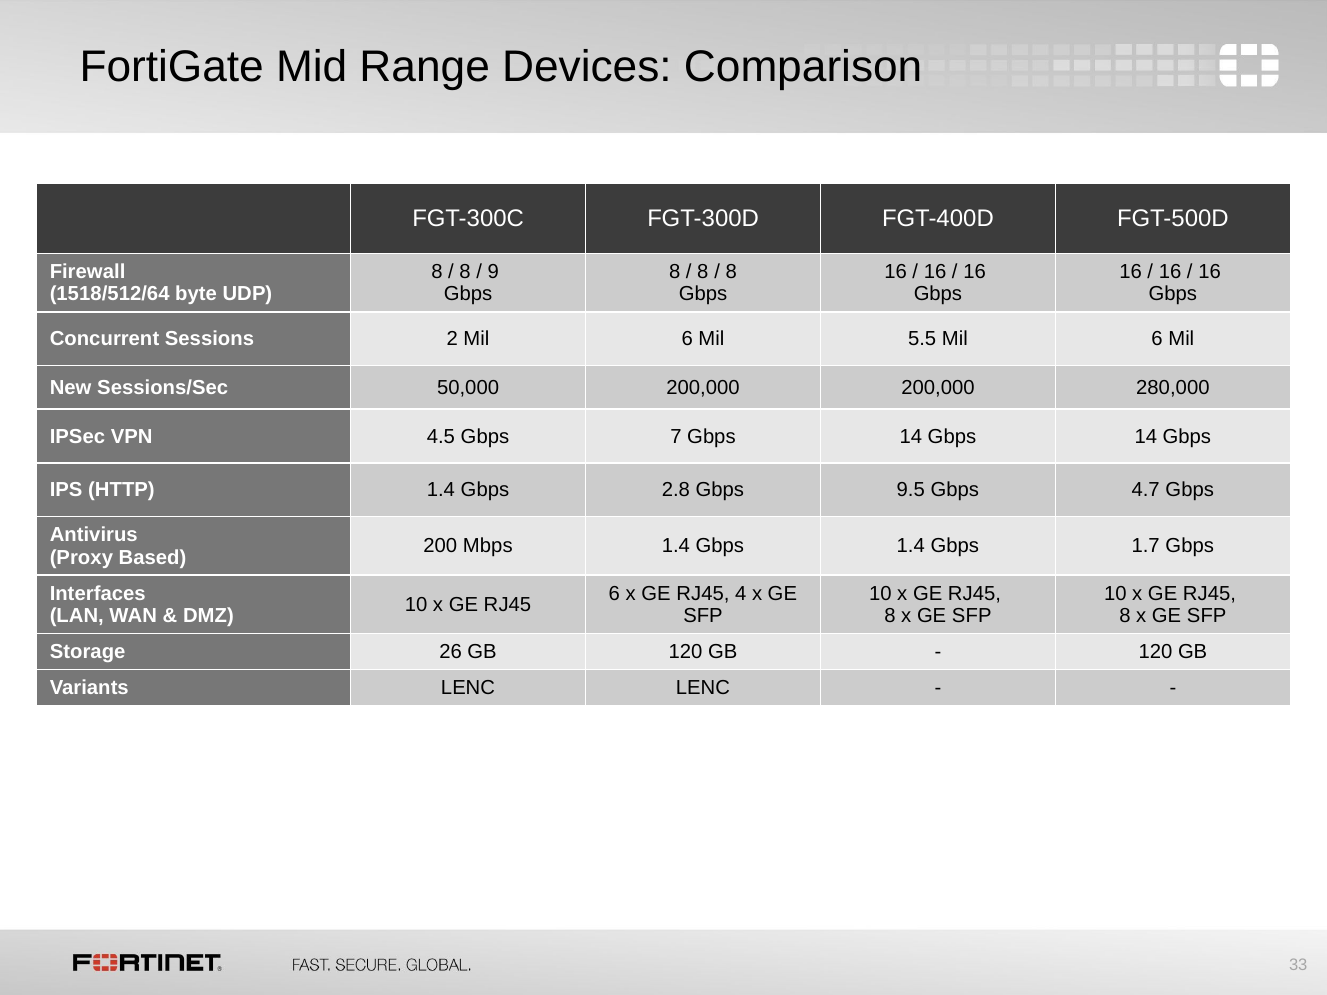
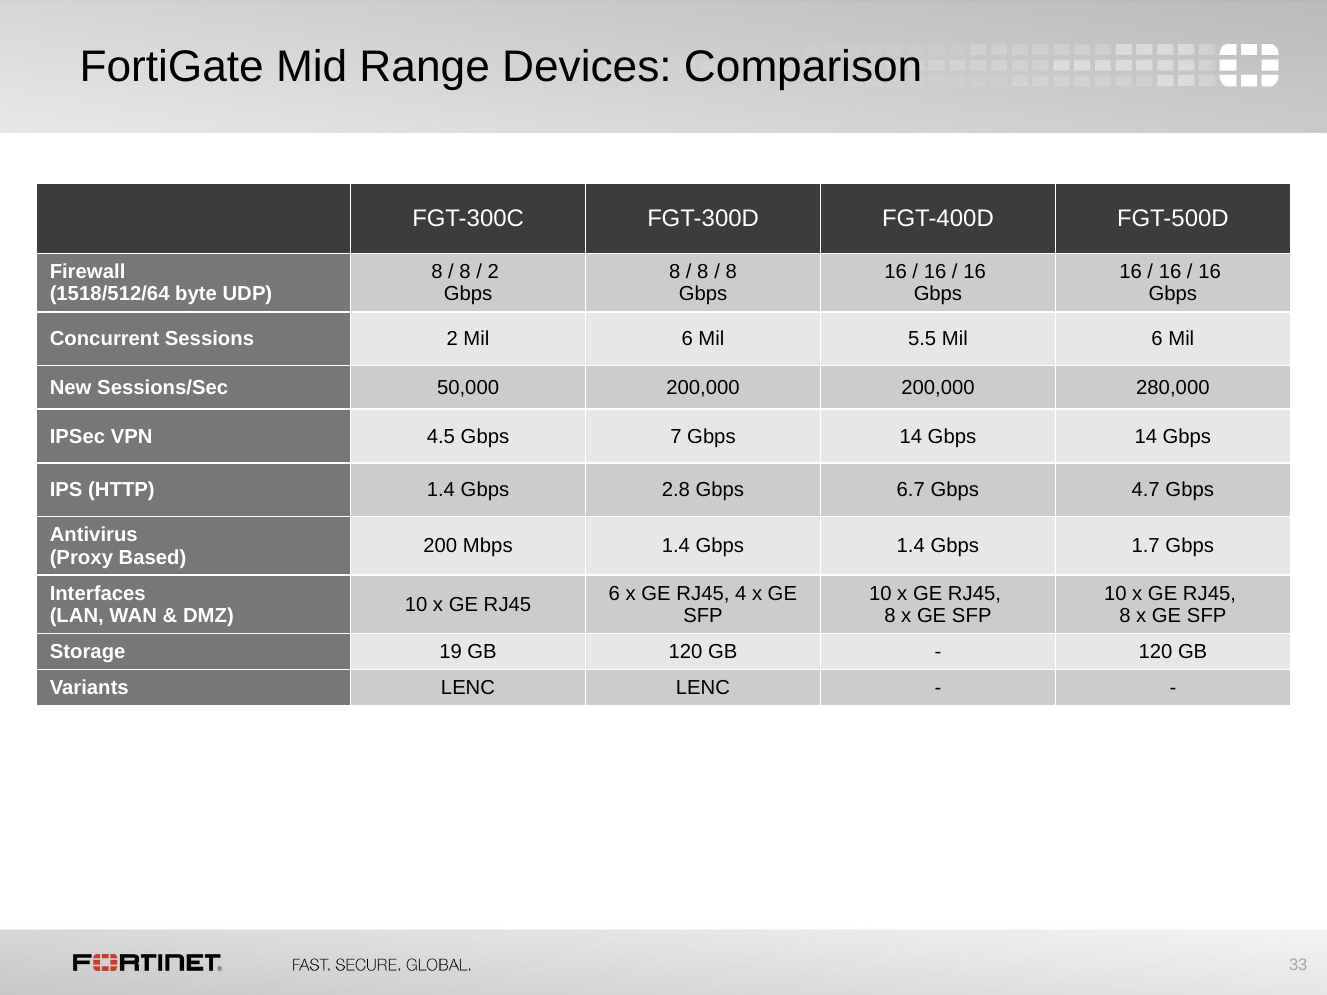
9 at (493, 272): 9 -> 2
9.5: 9.5 -> 6.7
26: 26 -> 19
